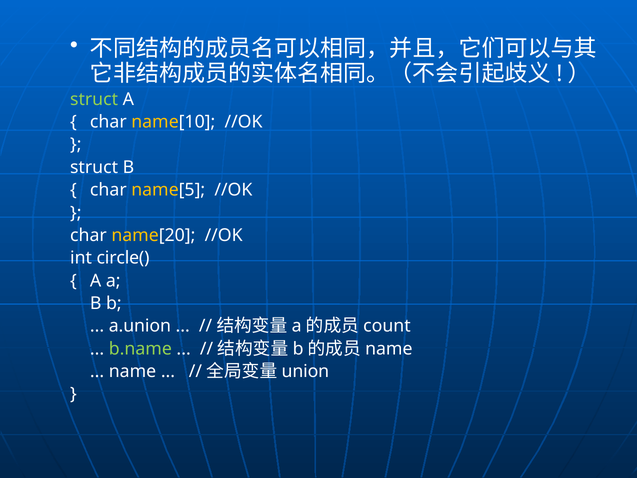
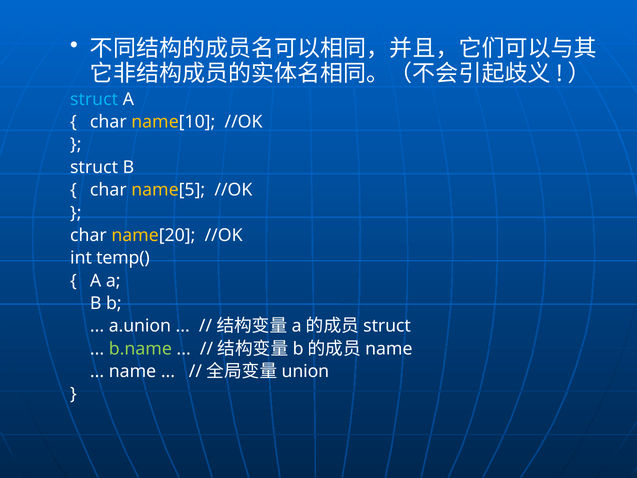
struct at (94, 99) colour: light green -> light blue
circle(: circle( -> temp(
count at (387, 326): count -> struct
